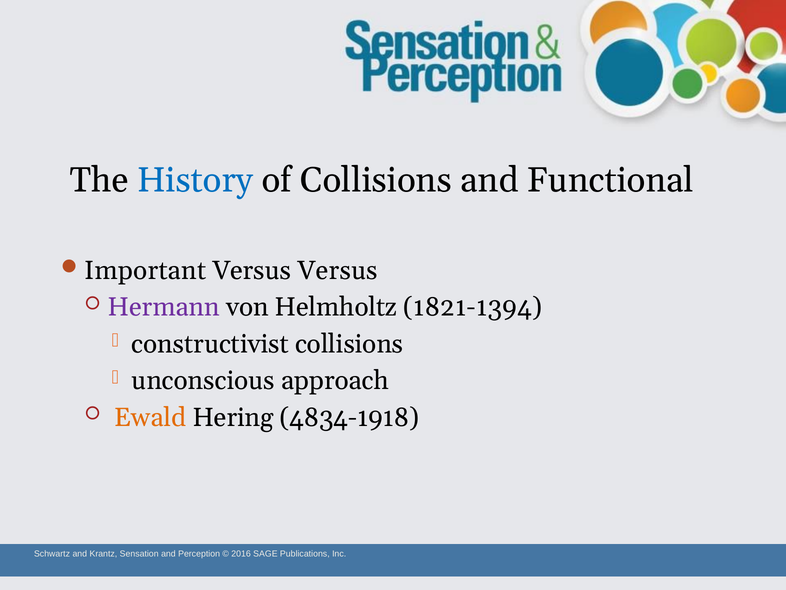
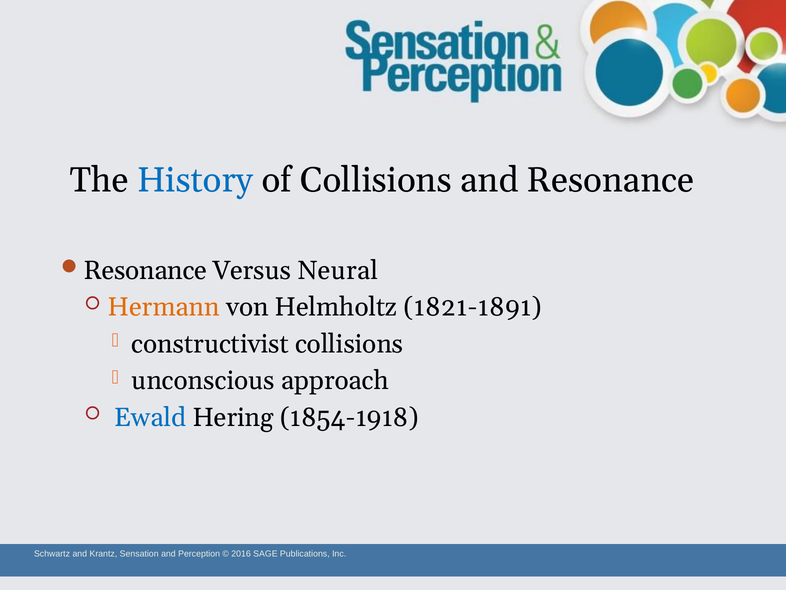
and Functional: Functional -> Resonance
Important at (145, 270): Important -> Resonance
Versus Versus: Versus -> Neural
Hermann colour: purple -> orange
1821-1394: 1821-1394 -> 1821-1891
Ewald colour: orange -> blue
4834-1918: 4834-1918 -> 1854-1918
